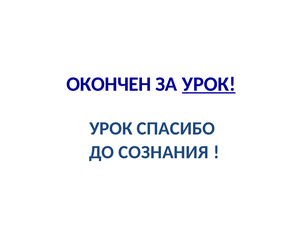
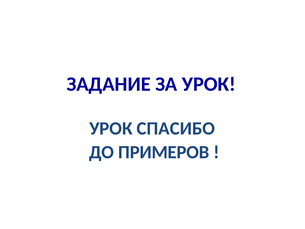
ОКОНЧЕН: ОКОНЧЕН -> ЗАДАНИЕ
УРОК at (209, 84) underline: present -> none
СОЗНАНИЯ: СОЗНАНИЯ -> ПРИМЕРОВ
